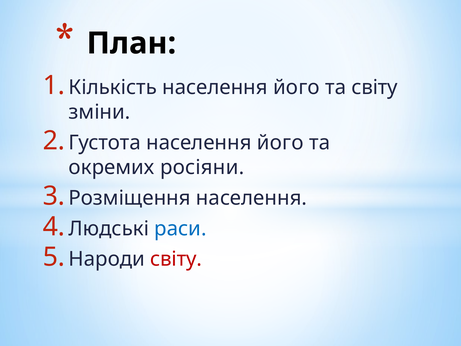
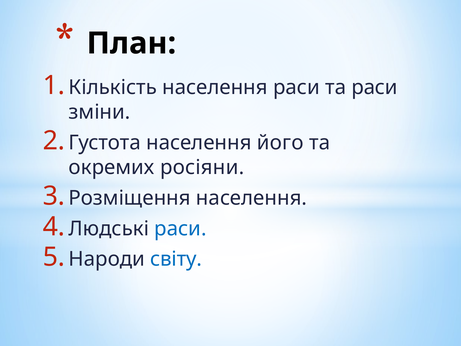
Кількість населення його: його -> раси
та світу: світу -> раси
світу at (176, 259) colour: red -> blue
